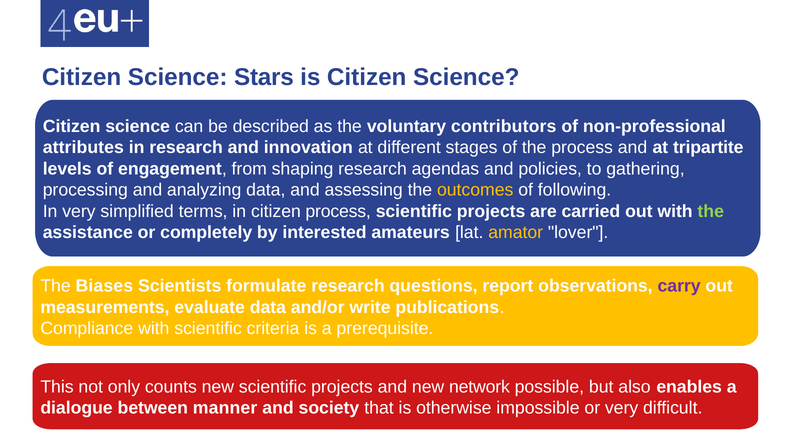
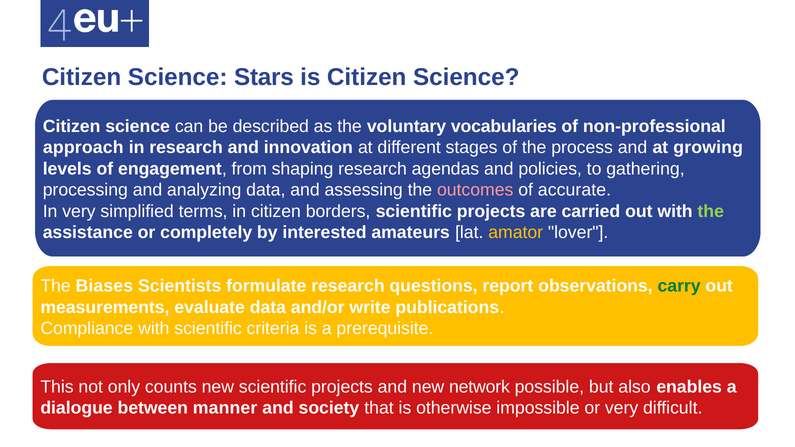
contributors: contributors -> vocabularies
attributes: attributes -> approach
tripartite: tripartite -> growing
outcomes colour: yellow -> pink
following: following -> accurate
citizen process: process -> borders
carry colour: purple -> green
